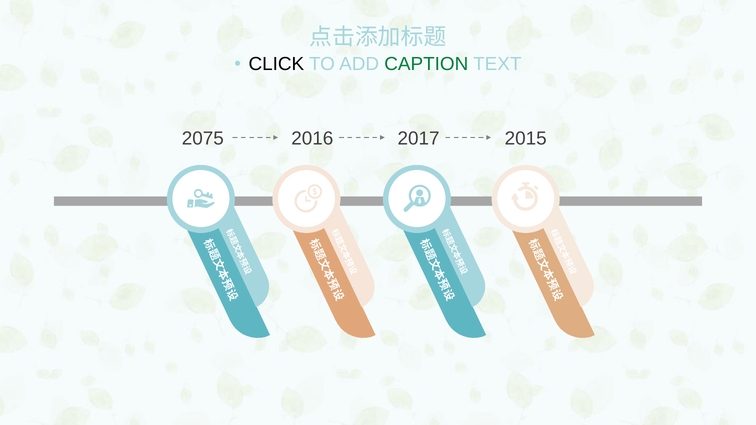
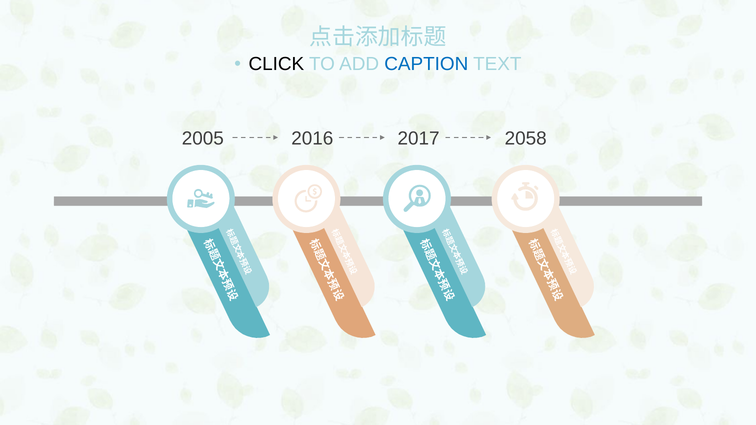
CAPTION colour: green -> blue
2075: 2075 -> 2005
2015: 2015 -> 2058
